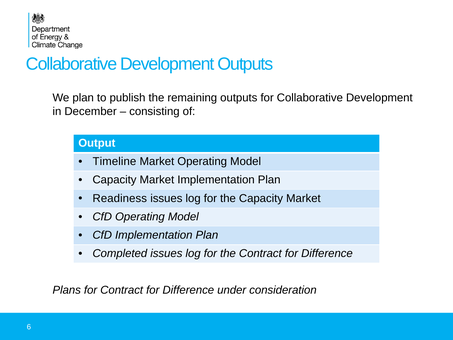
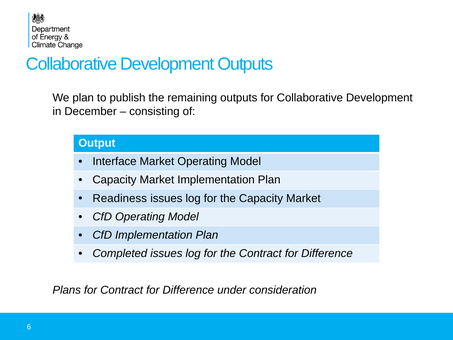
Timeline: Timeline -> Interface
